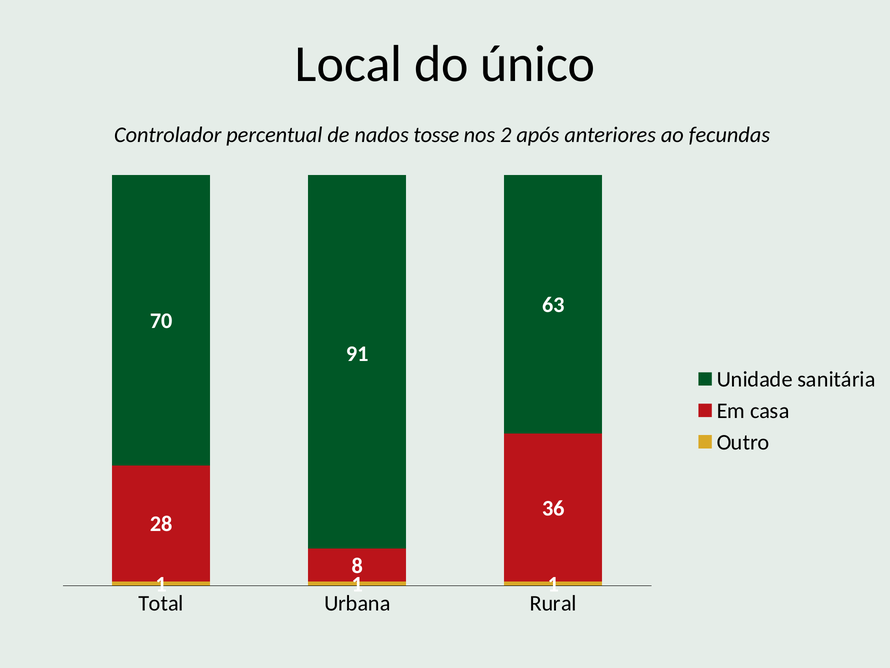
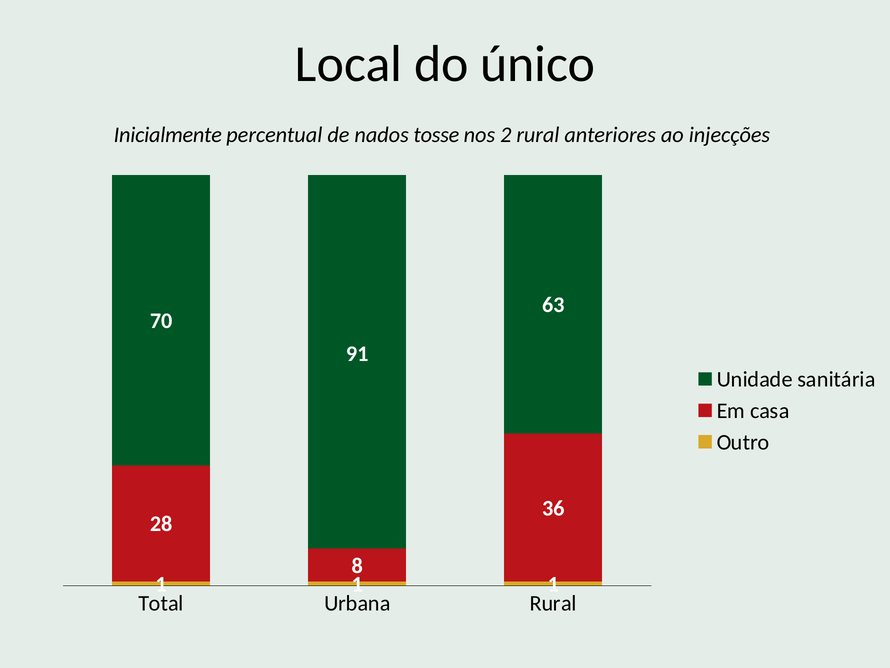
Controlador: Controlador -> Inicialmente
2 após: após -> rural
fecundas: fecundas -> injecções
